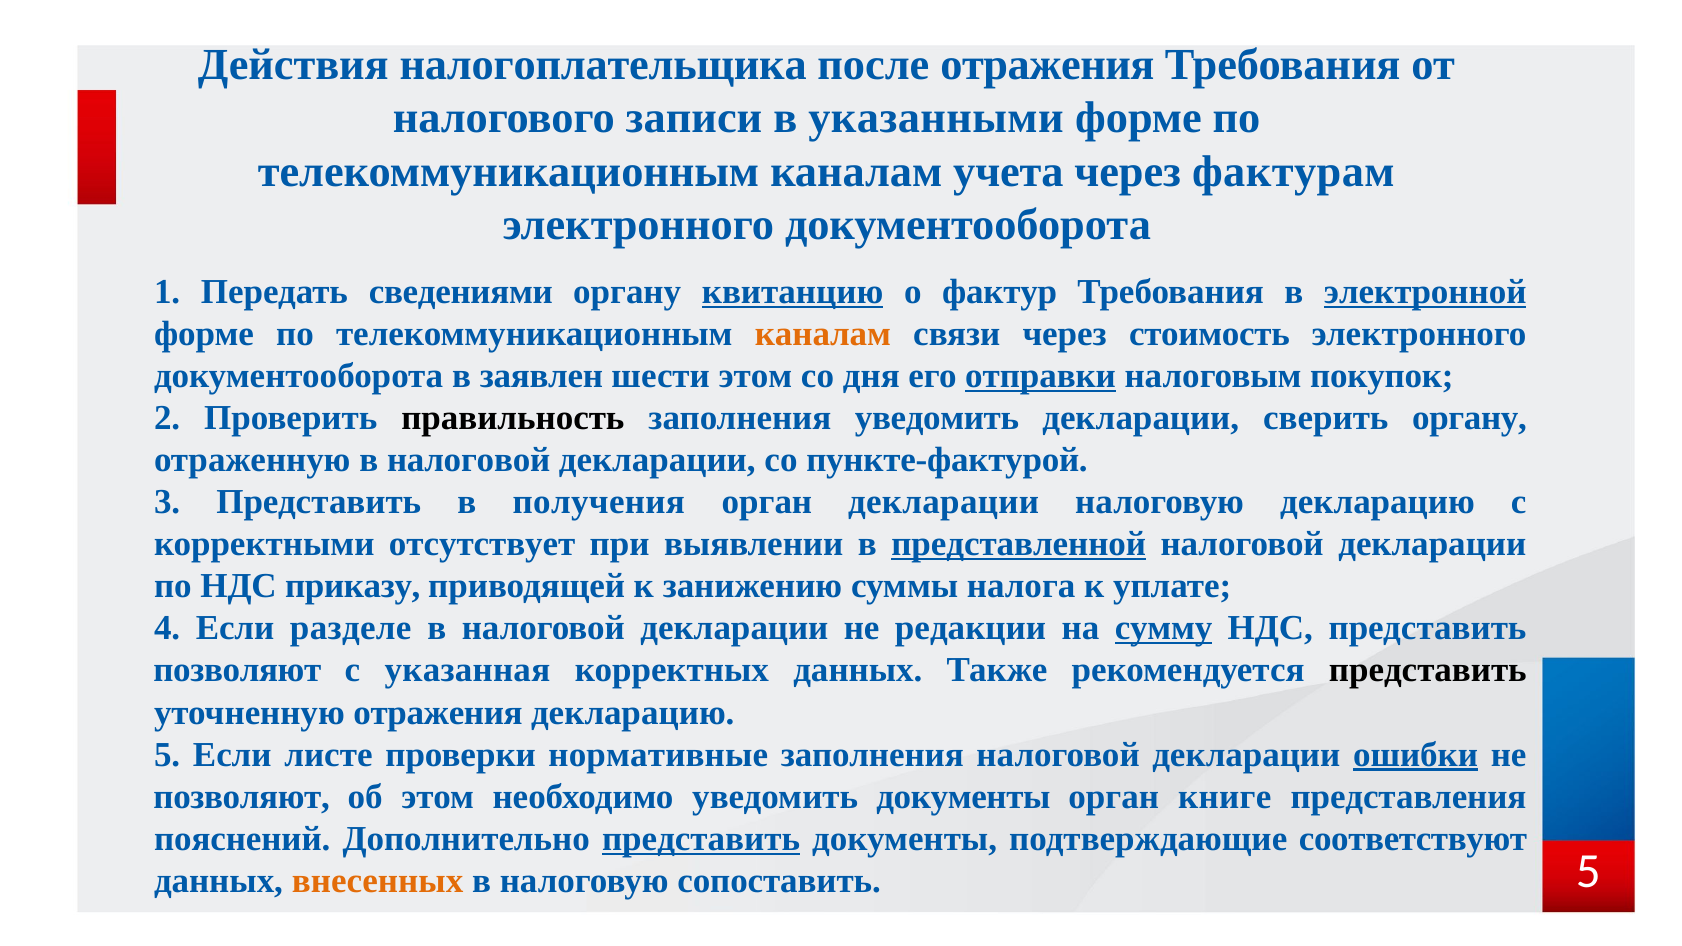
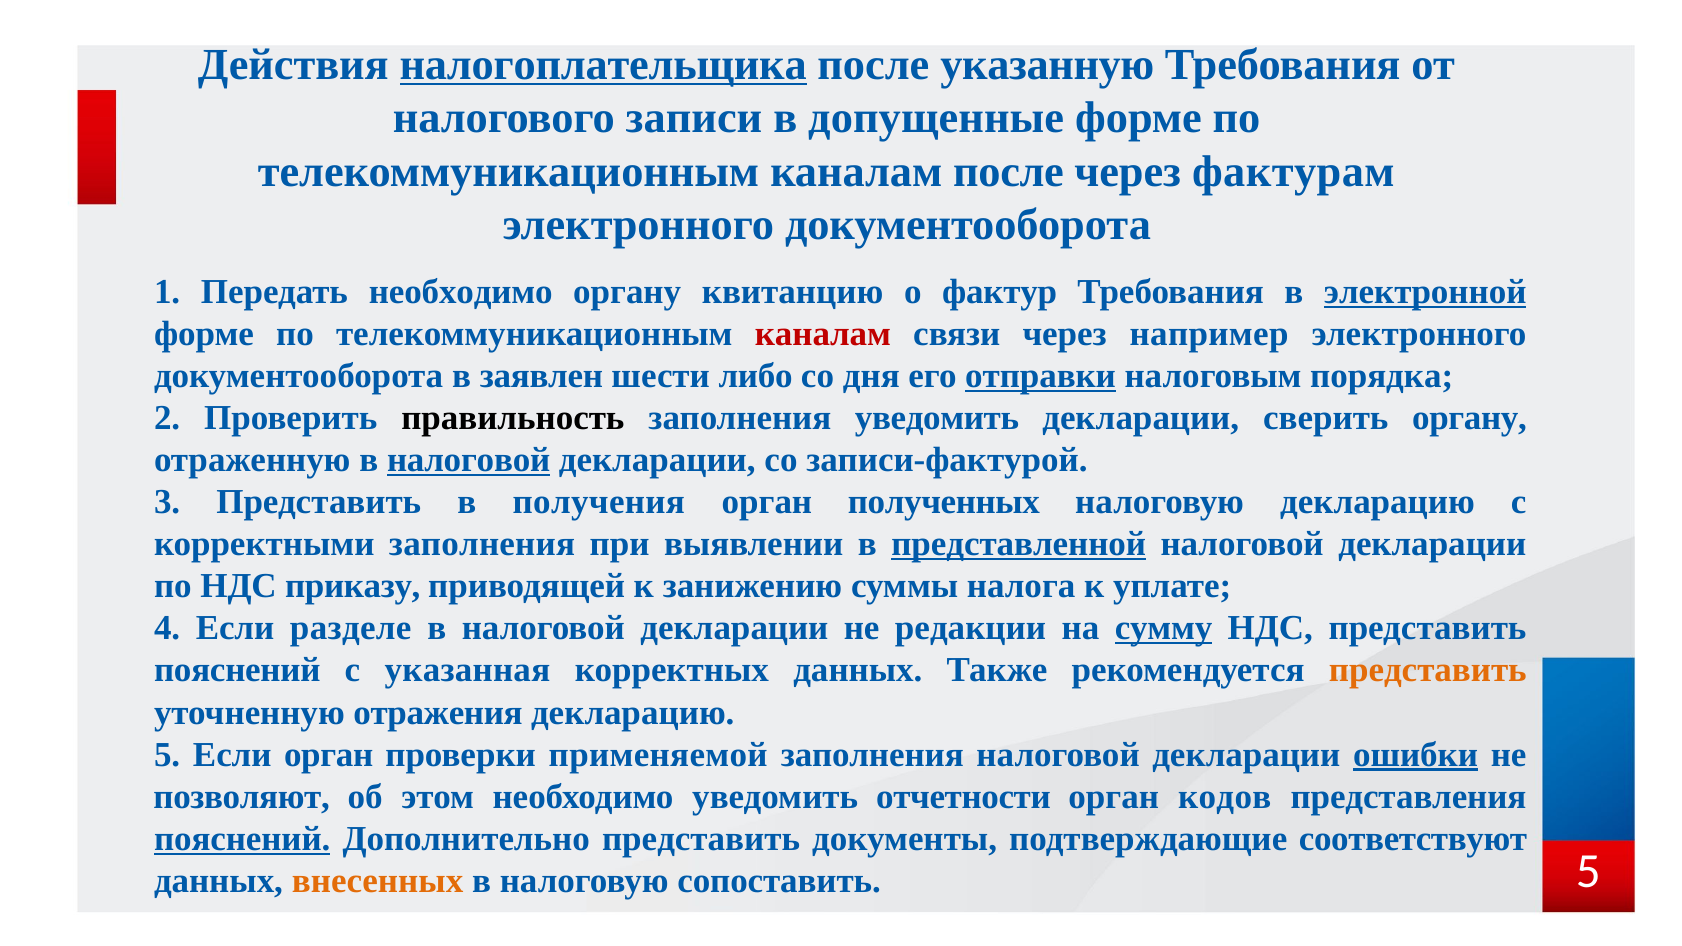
налогоплательщика underline: none -> present
после отражения: отражения -> указанную
указанными: указанными -> допущенные
каналам учета: учета -> после
Передать сведениями: сведениями -> необходимо
квитанцию underline: present -> none
каналам at (823, 334) colour: orange -> red
стоимость: стоимость -> например
шести этом: этом -> либо
покупок: покупок -> порядка
налоговой at (469, 460) underline: none -> present
пункте-фактурой: пункте-фактурой -> записи-фактурой
орган декларации: декларации -> полученных
корректными отсутствует: отсутствует -> заполнения
позволяют at (237, 671): позволяют -> пояснений
представить at (1428, 671) colour: black -> orange
Если листе: листе -> орган
нормативные: нормативные -> применяемой
уведомить документы: документы -> отчетности
книге: книге -> кодов
пояснений at (242, 839) underline: none -> present
представить at (701, 839) underline: present -> none
